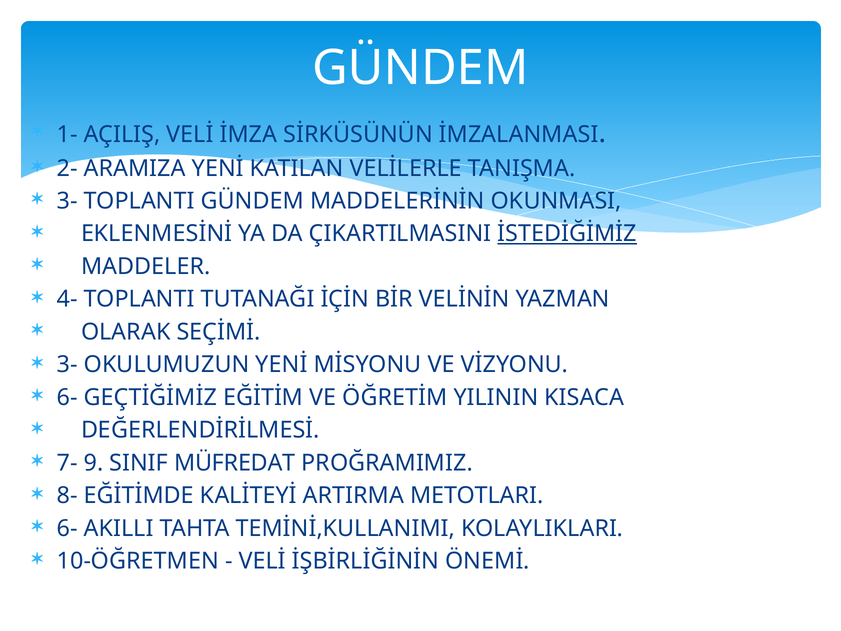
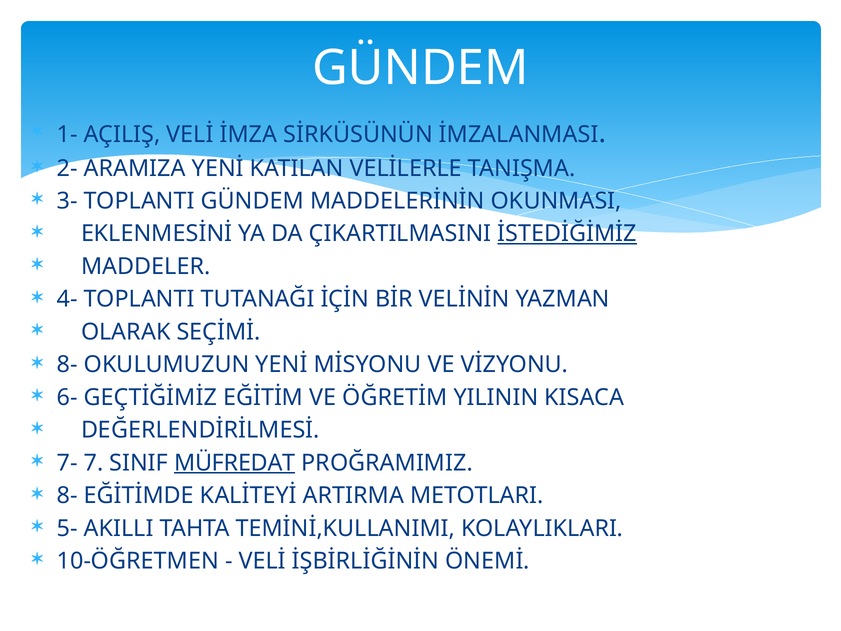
3- at (67, 365): 3- -> 8-
9: 9 -> 7
MÜFREDAT underline: none -> present
6- at (67, 528): 6- -> 5-
